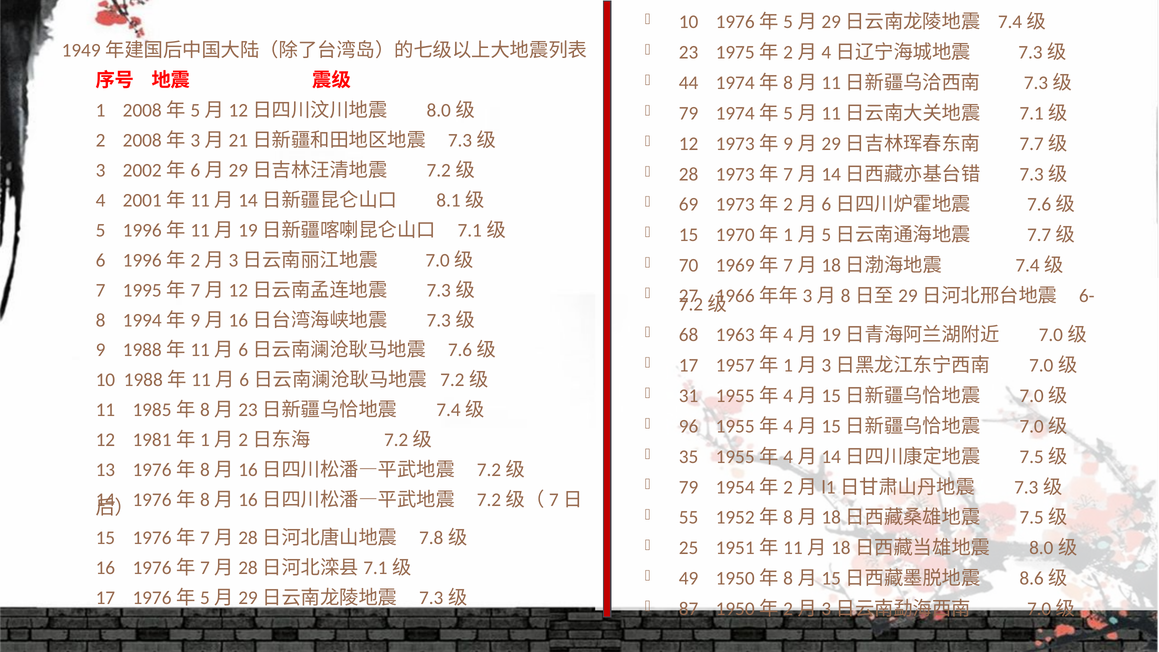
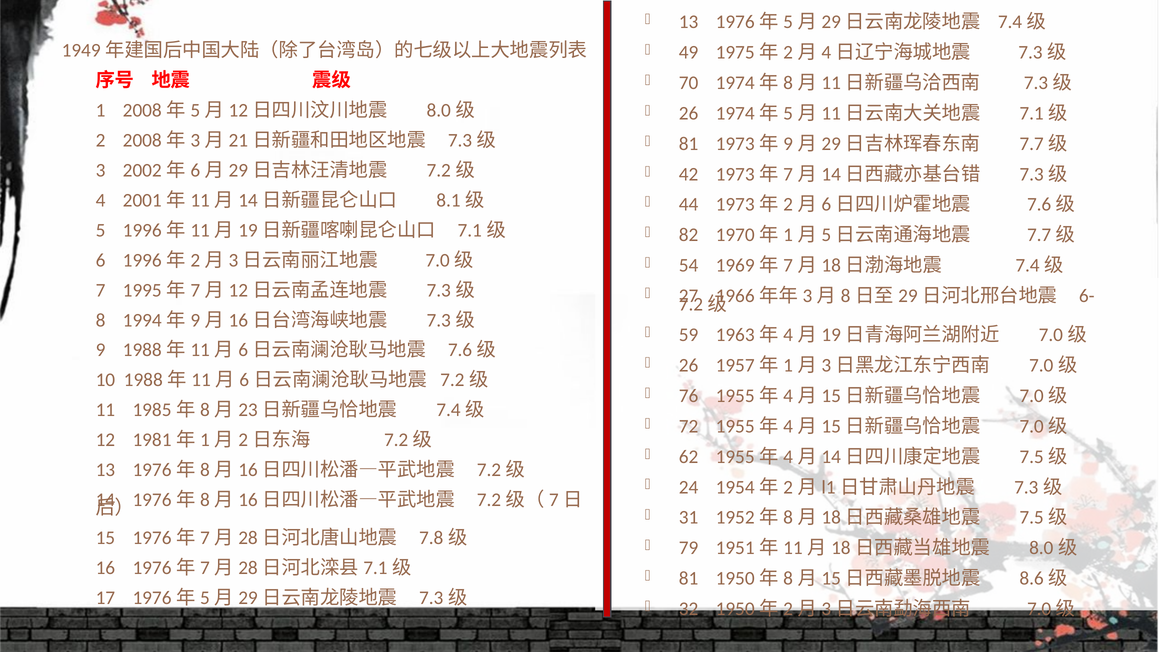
10 at (689, 22): 10 -> 13
23: 23 -> 49
44: 44 -> 70
79 at (689, 113): 79 -> 26
12 at (689, 144): 12 -> 81
28: 28 -> 42
69: 69 -> 44
15 at (689, 235): 15 -> 82
70: 70 -> 54
68: 68 -> 59
17 at (689, 365): 17 -> 26
31: 31 -> 76
96: 96 -> 72
35: 35 -> 62
79 at (689, 487): 79 -> 24
55: 55 -> 31
25: 25 -> 79
49 at (689, 578): 49 -> 81
87: 87 -> 32
